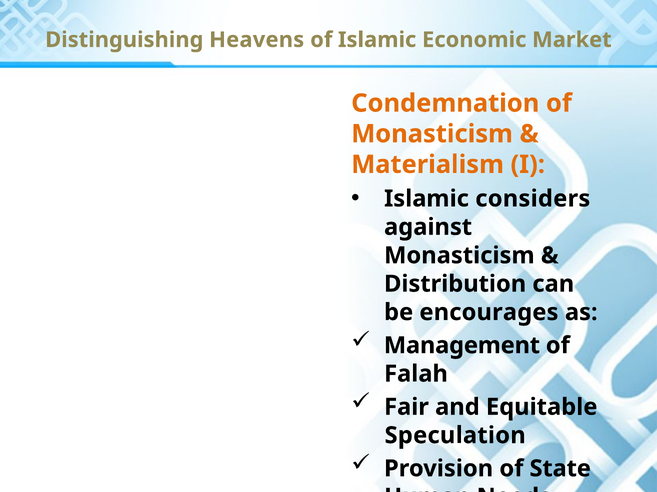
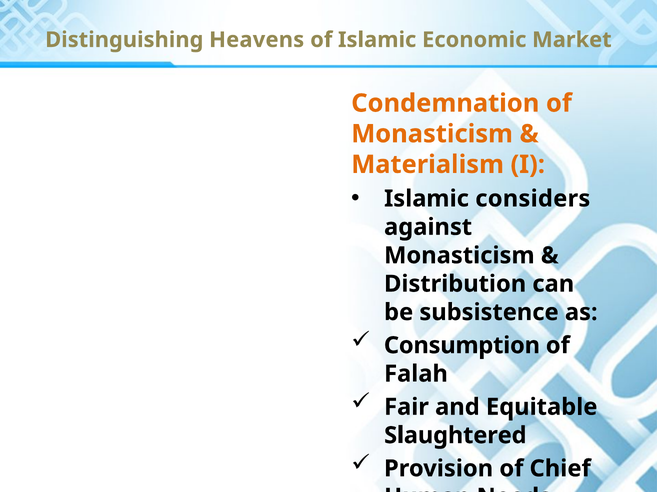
encourages: encourages -> subsistence
Management: Management -> Consumption
Speculation: Speculation -> Slaughtered
State: State -> Chief
